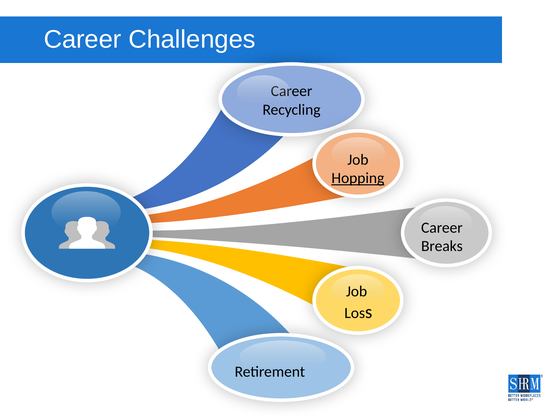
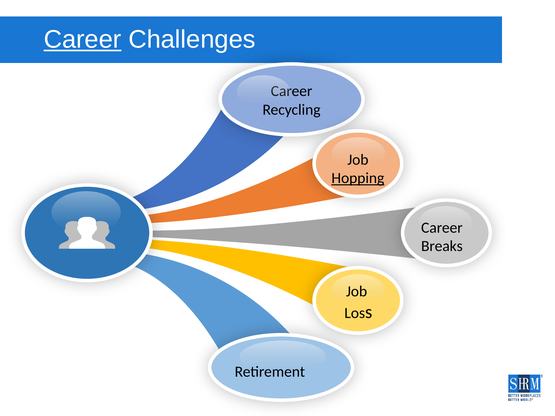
Career at (83, 40) underline: none -> present
